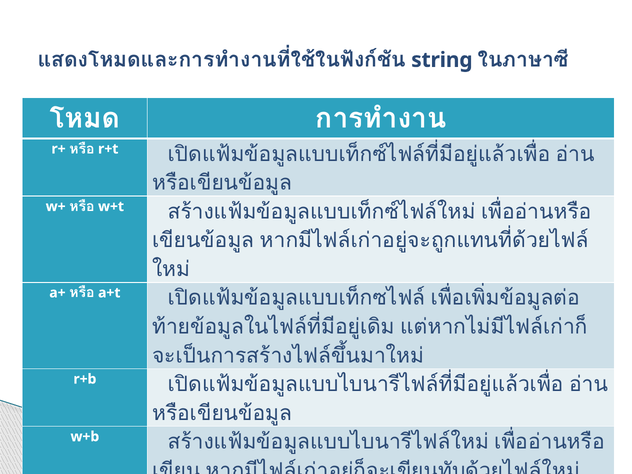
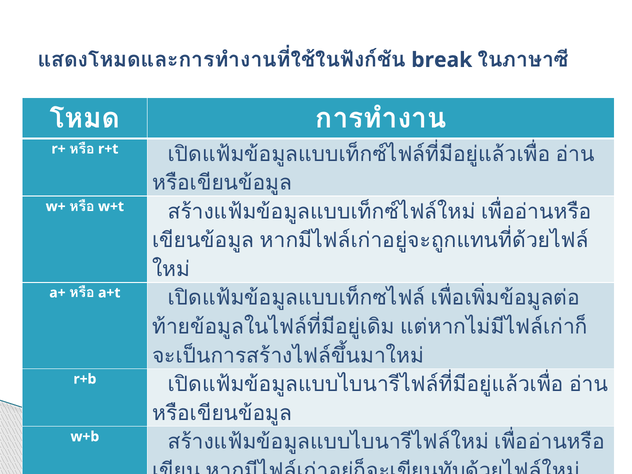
string: string -> break
